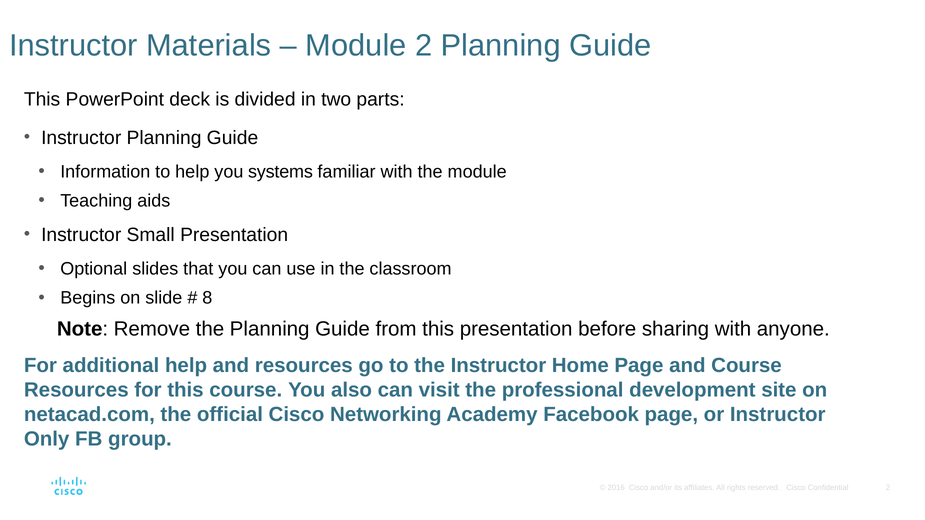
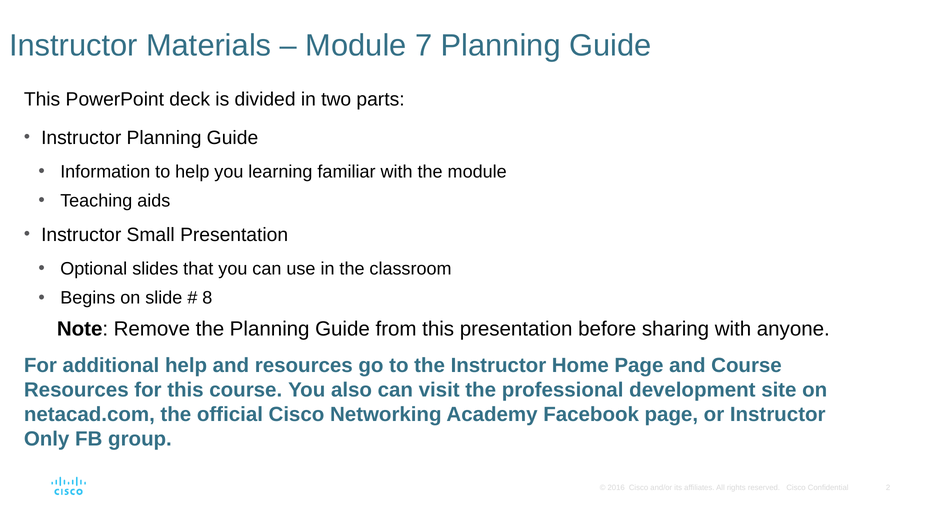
Module 2: 2 -> 7
systems: systems -> learning
